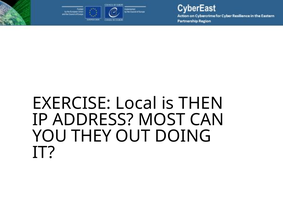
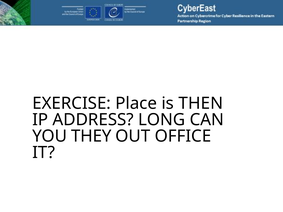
Local: Local -> Place
MOST: MOST -> LONG
DOING: DOING -> OFFICE
